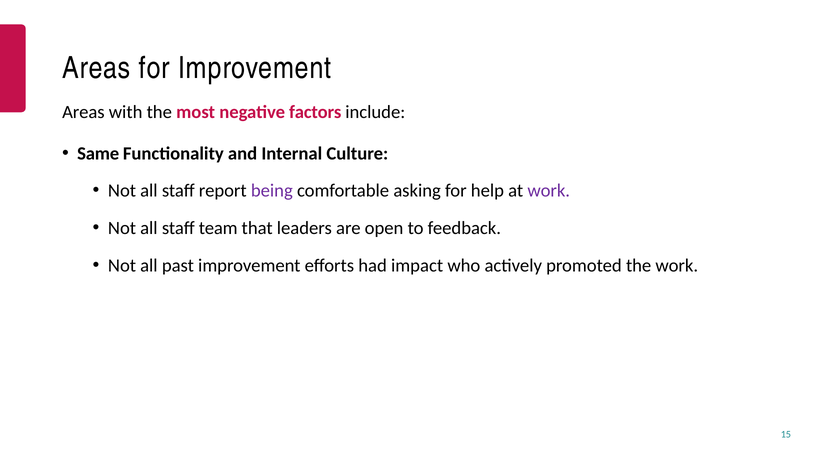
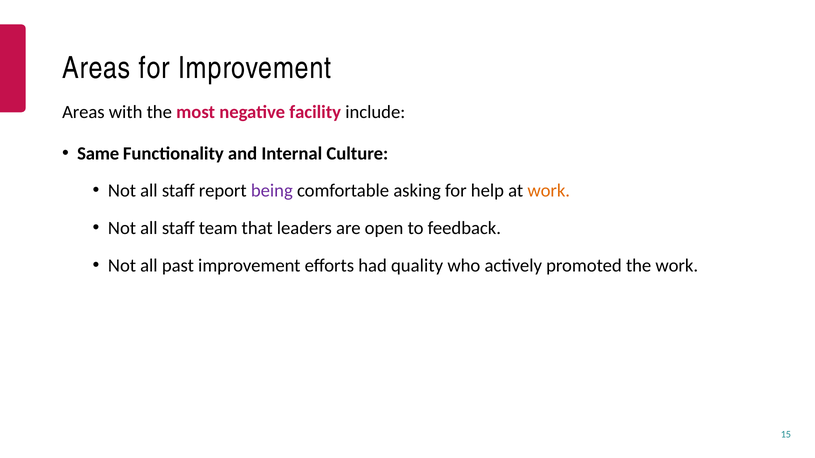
factors: factors -> facility
work at (549, 191) colour: purple -> orange
impact: impact -> quality
